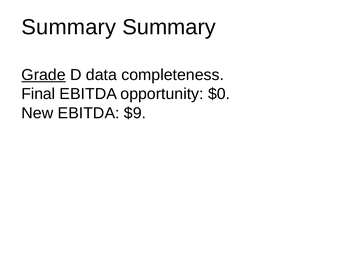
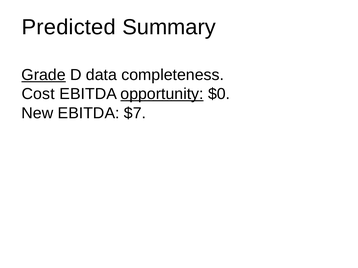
Summary at (69, 27): Summary -> Predicted
Final: Final -> Cost
opportunity underline: none -> present
$9: $9 -> $7
